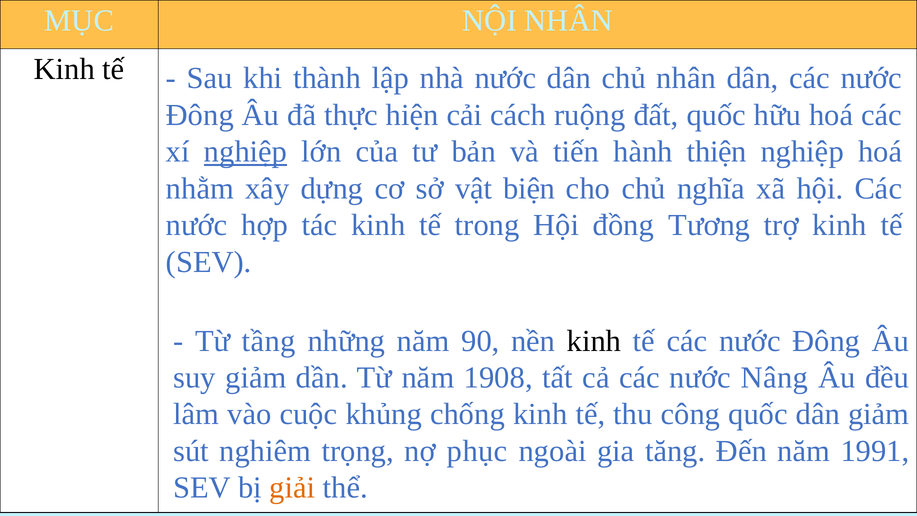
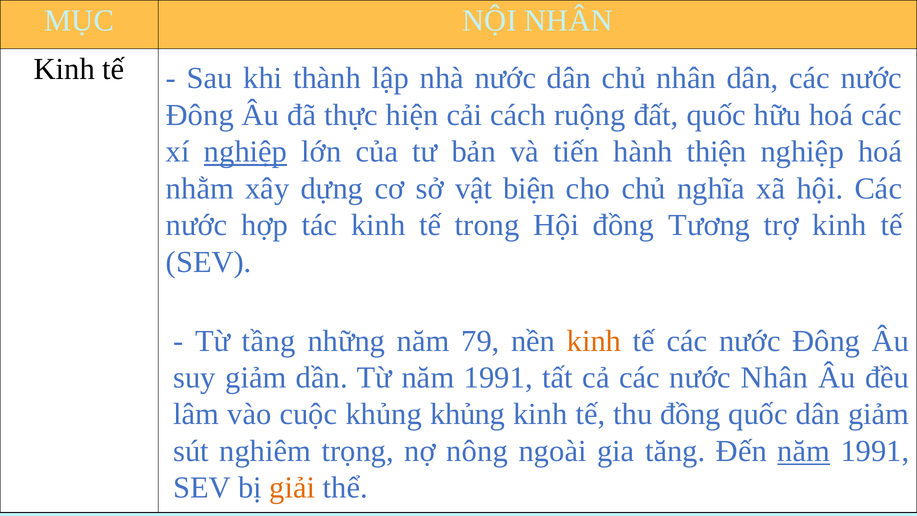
90: 90 -> 79
kinh at (594, 341) colour: black -> orange
Từ năm 1908: 1908 -> 1991
nước Nâng: Nâng -> Nhân
khủng chống: chống -> khủng
thu công: công -> đồng
phục: phục -> nông
năm at (804, 451) underline: none -> present
